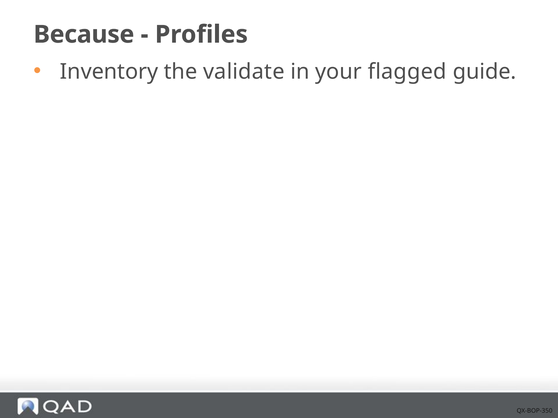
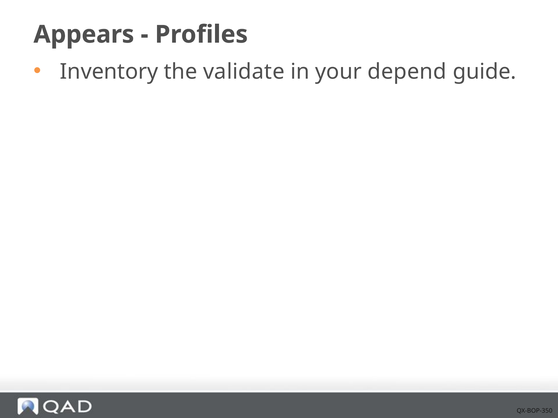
Because: Because -> Appears
flagged: flagged -> depend
